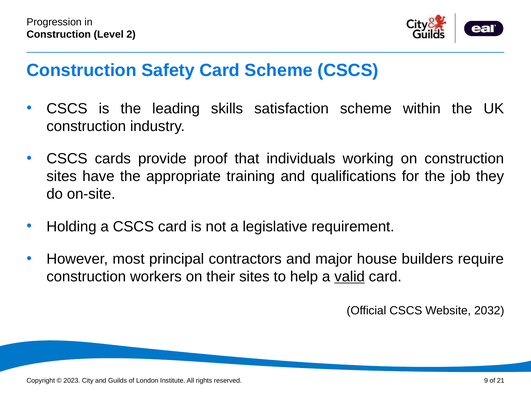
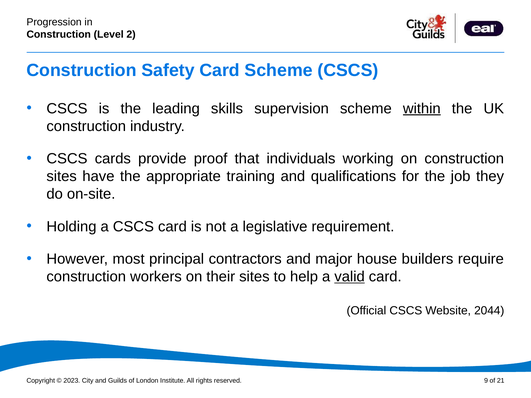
satisfaction: satisfaction -> supervision
within underline: none -> present
2032: 2032 -> 2044
